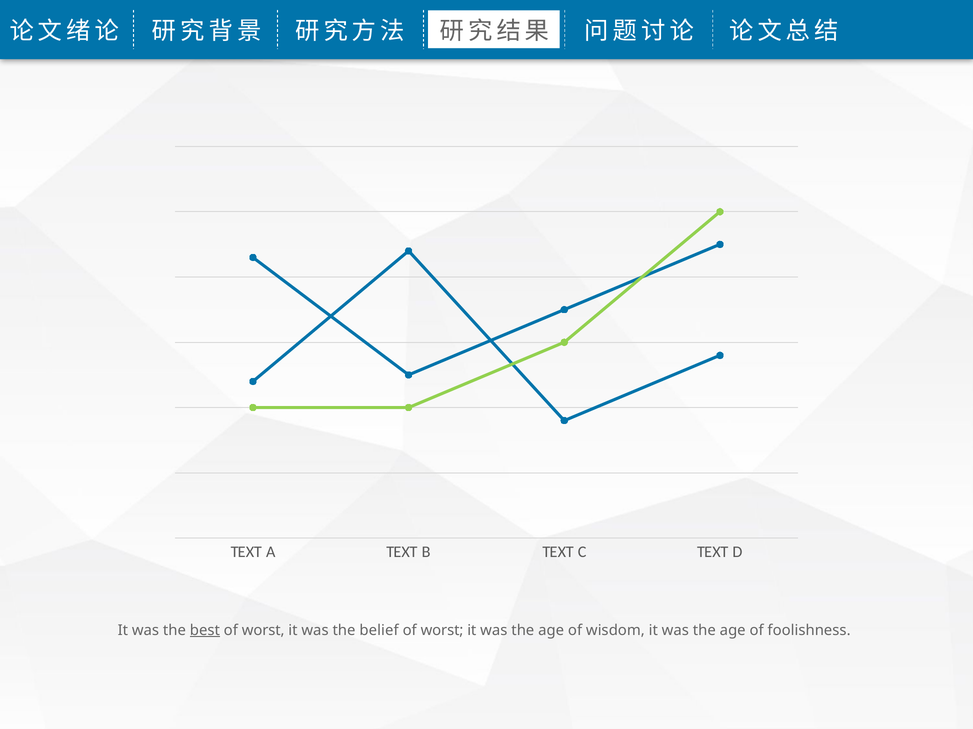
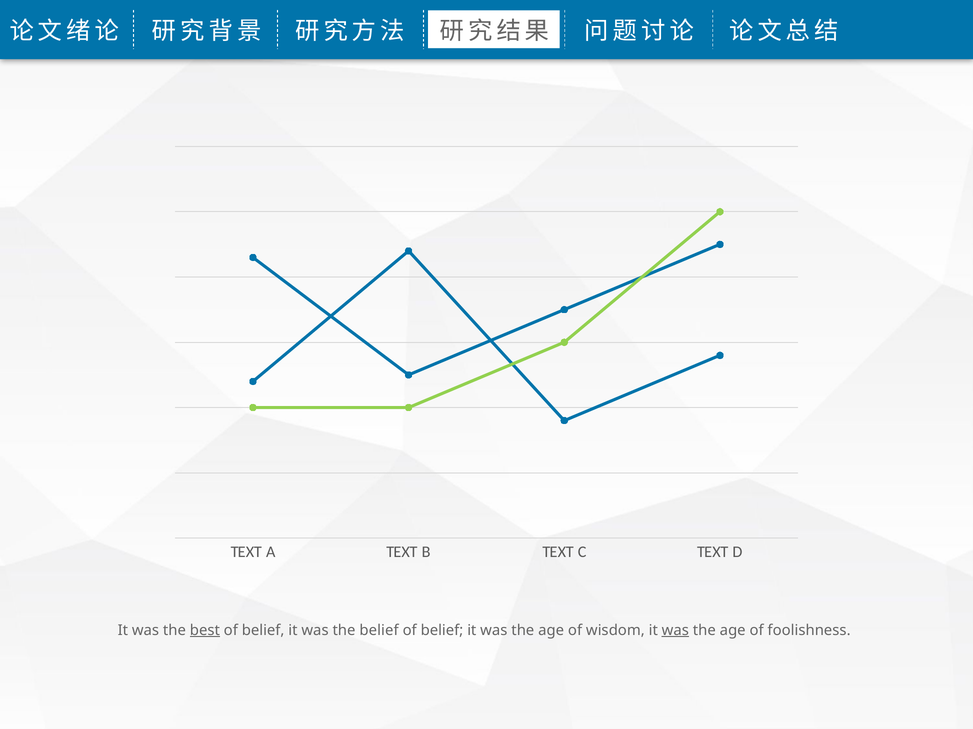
worst at (263, 631): worst -> belief
worst at (442, 631): worst -> belief
was at (675, 631) underline: none -> present
